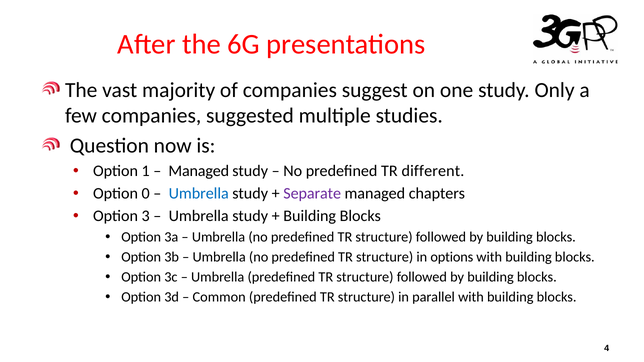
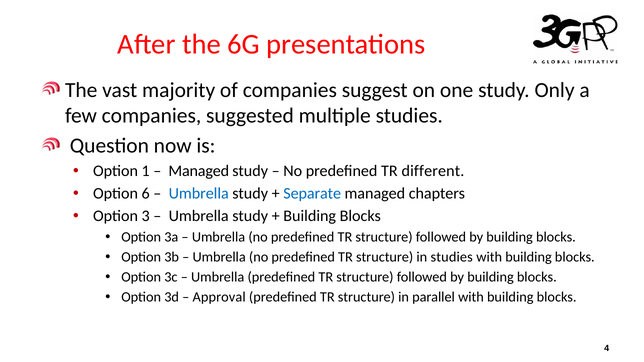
0: 0 -> 6
Separate colour: purple -> blue
in options: options -> studies
Common: Common -> Approval
